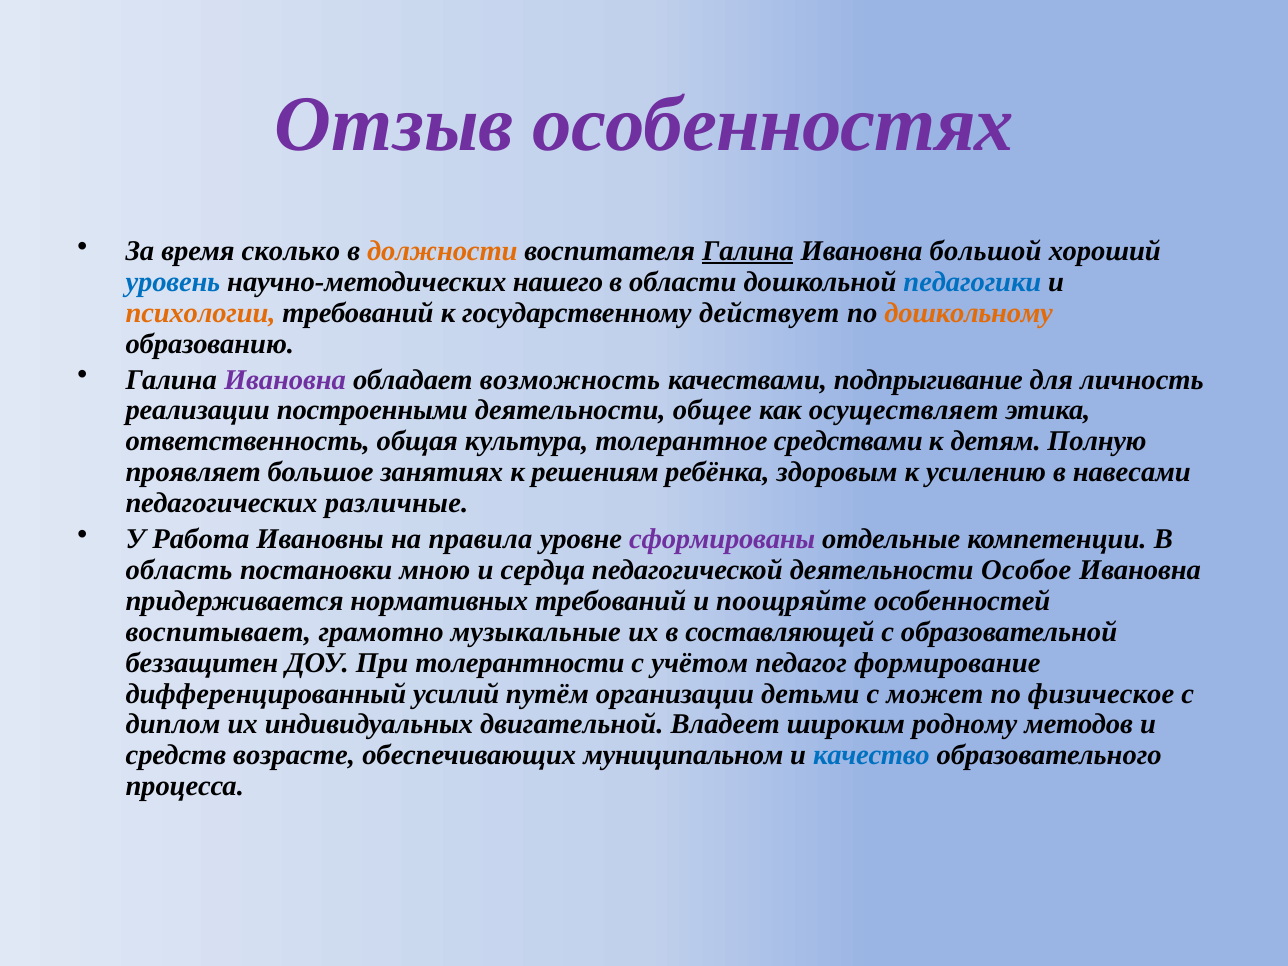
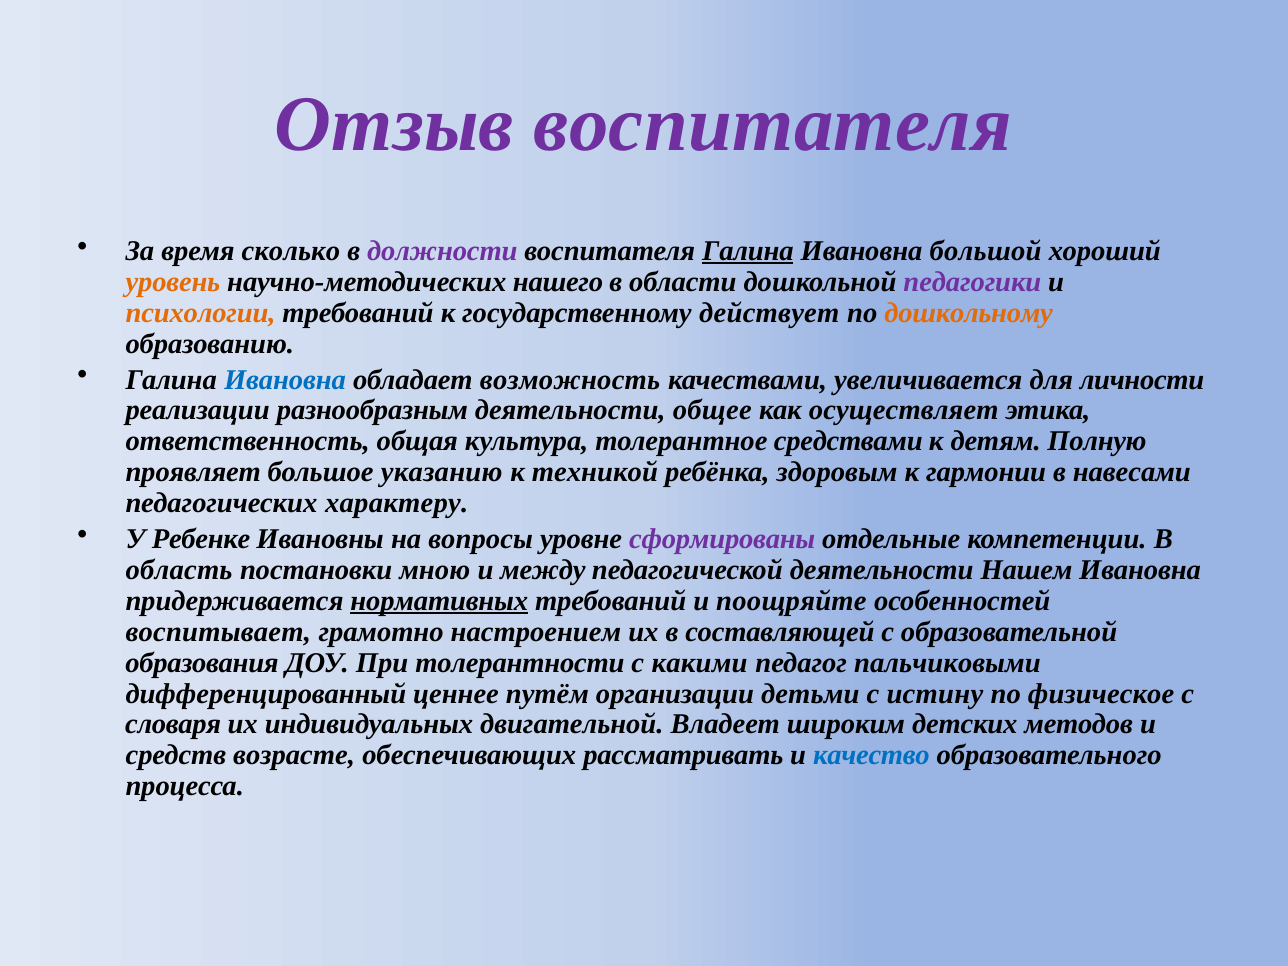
Отзыв особенностях: особенностях -> воспитателя
должности colour: orange -> purple
уровень colour: blue -> orange
педагогики colour: blue -> purple
Ивановна at (285, 380) colour: purple -> blue
подпрыгивание: подпрыгивание -> увеличивается
личность: личность -> личности
построенными: построенными -> разнообразным
занятиях: занятиях -> указанию
решениям: решениям -> техникой
усилению: усилению -> гармонии
различные: различные -> характеру
Работа: Работа -> Ребенке
правила: правила -> вопросы
сердца: сердца -> между
Особое: Особое -> Нашем
нормативных underline: none -> present
музыкальные: музыкальные -> настроением
беззащитен: беззащитен -> образования
учётом: учётом -> какими
формирование: формирование -> пальчиковыми
усилий: усилий -> ценнее
может: может -> истину
диплом: диплом -> словаря
родному: родному -> детских
муниципальном: муниципальном -> рассматривать
